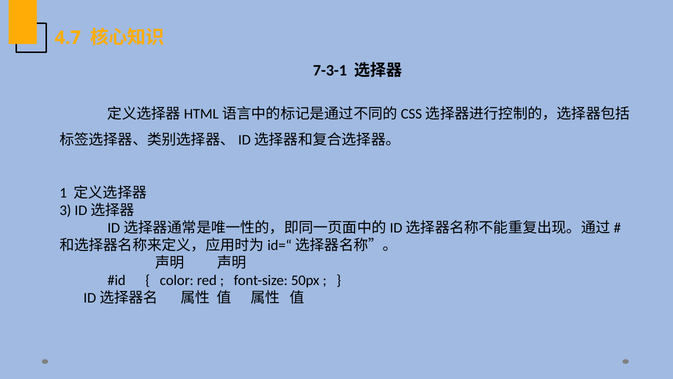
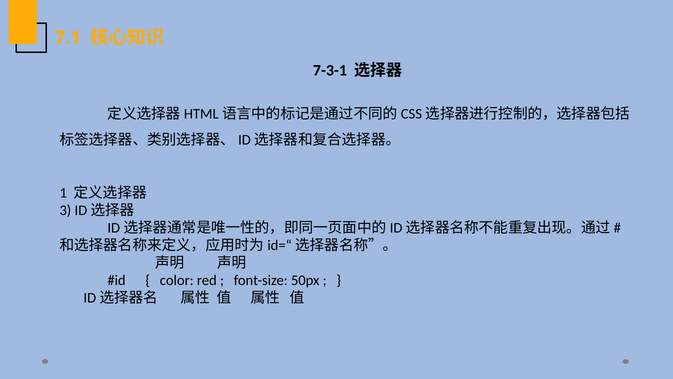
4.7: 4.7 -> 7.1
